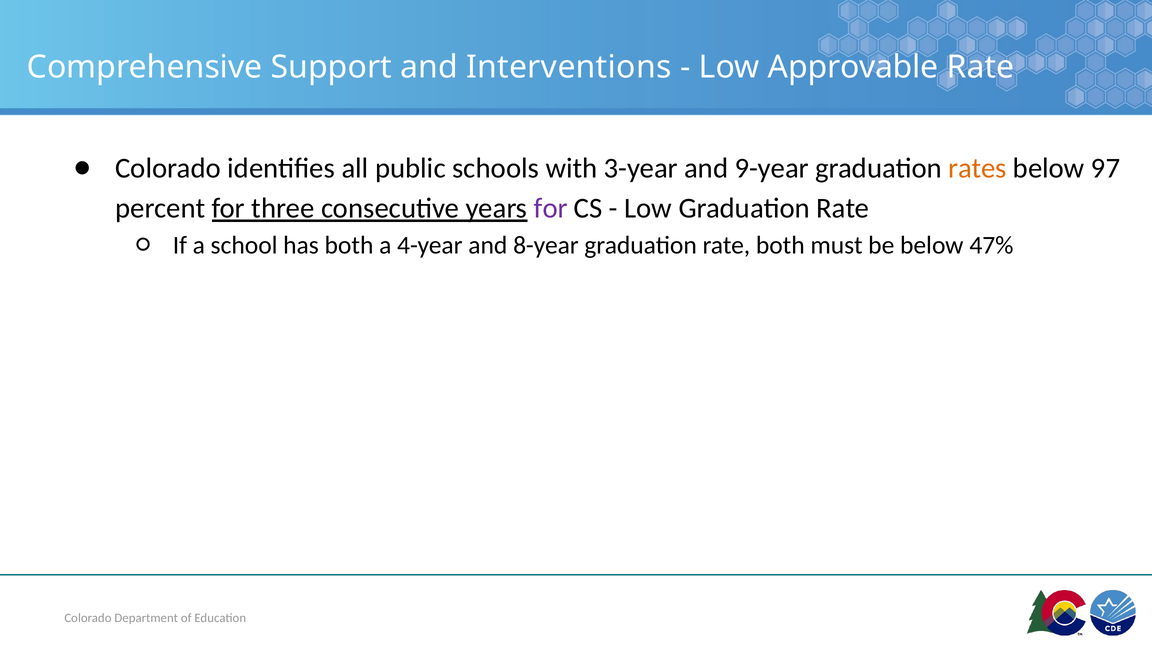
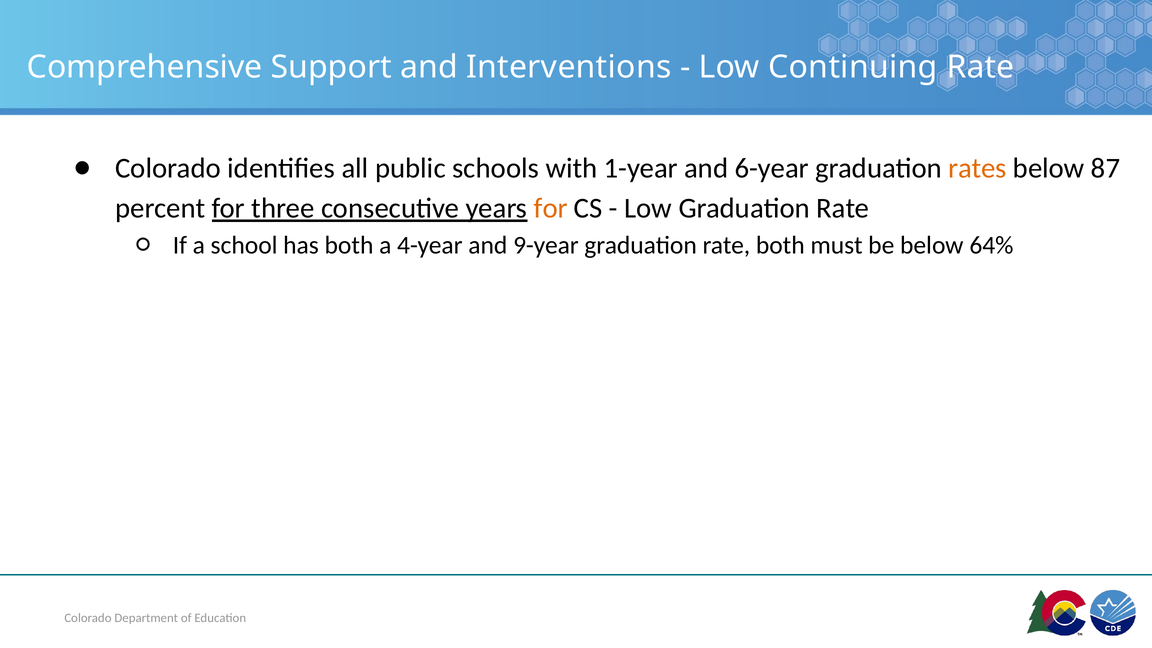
Approvable: Approvable -> Continuing
3-year: 3-year -> 1-year
9-year: 9-year -> 6-year
97: 97 -> 87
for at (551, 208) colour: purple -> orange
8-year: 8-year -> 9-year
47%: 47% -> 64%
